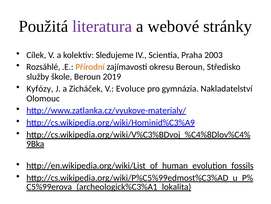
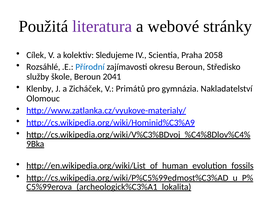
2003: 2003 -> 2058
Přírodní colour: orange -> blue
2019: 2019 -> 2041
Kyfózy: Kyfózy -> Klenby
Evoluce: Evoluce -> Primátů
